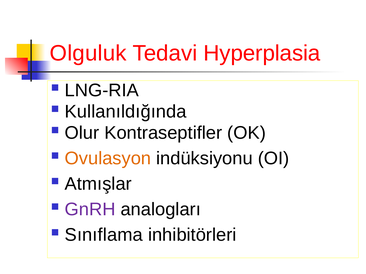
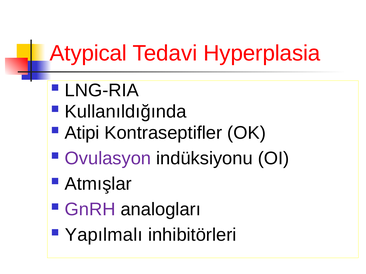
Olguluk: Olguluk -> Atypical
Olur: Olur -> Atipi
Ovulasyon colour: orange -> purple
Sınıflama: Sınıflama -> Yapılmalı
